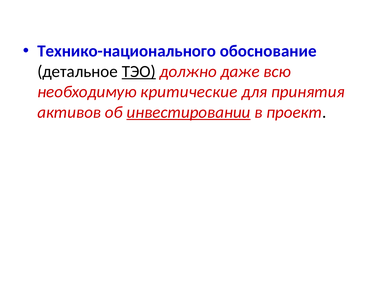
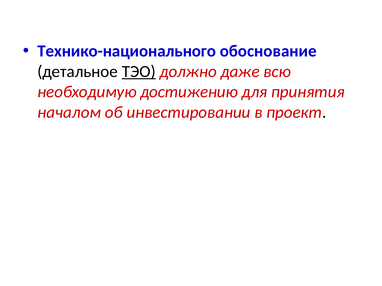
критические: критические -> достижению
активов: активов -> началом
инвестировании underline: present -> none
